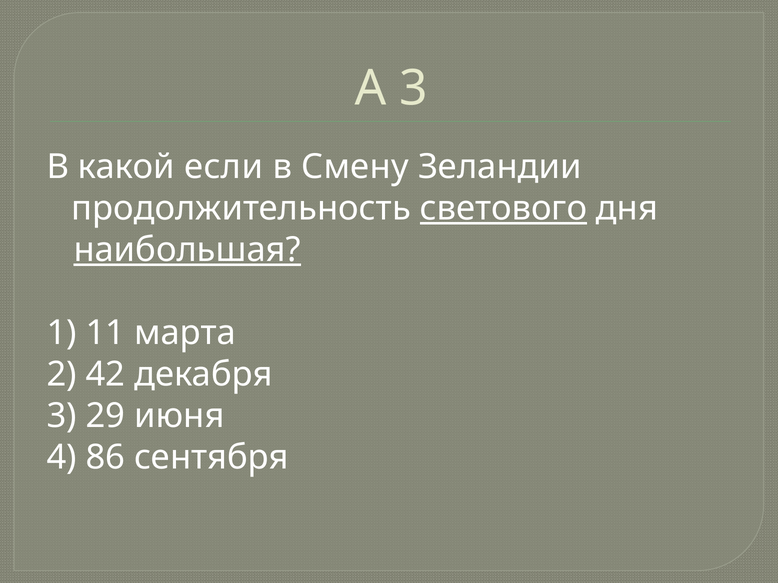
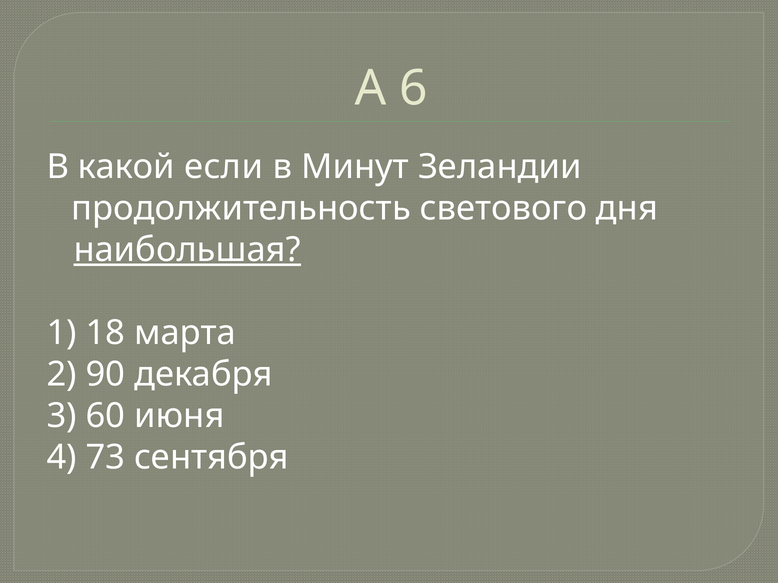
А 3: 3 -> 6
Смену: Смену -> Минут
светового underline: present -> none
11: 11 -> 18
42: 42 -> 90
29: 29 -> 60
86: 86 -> 73
